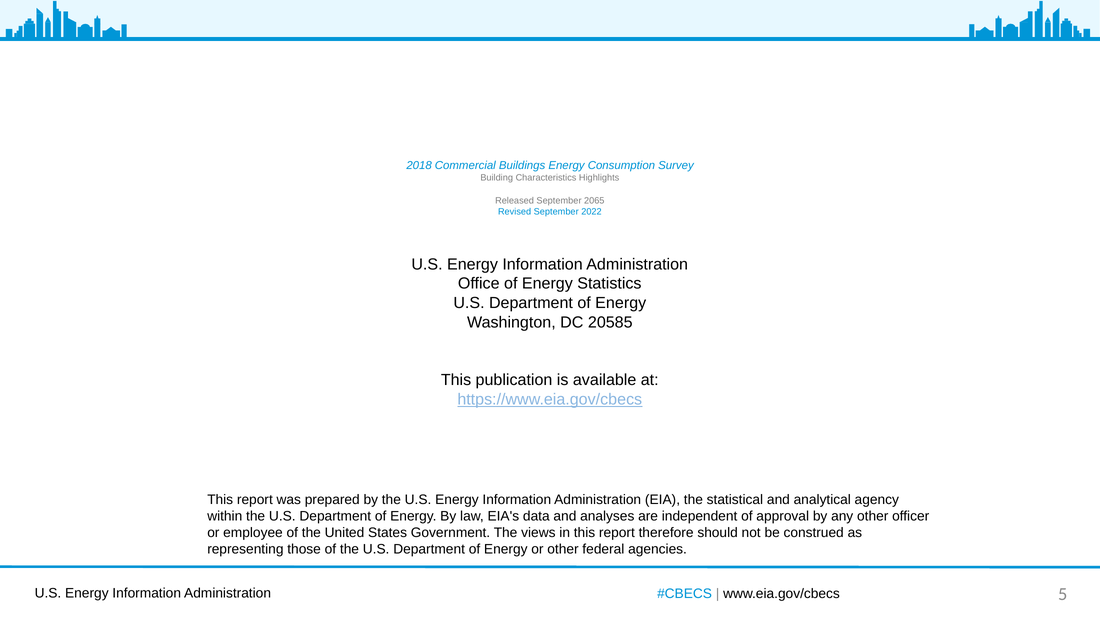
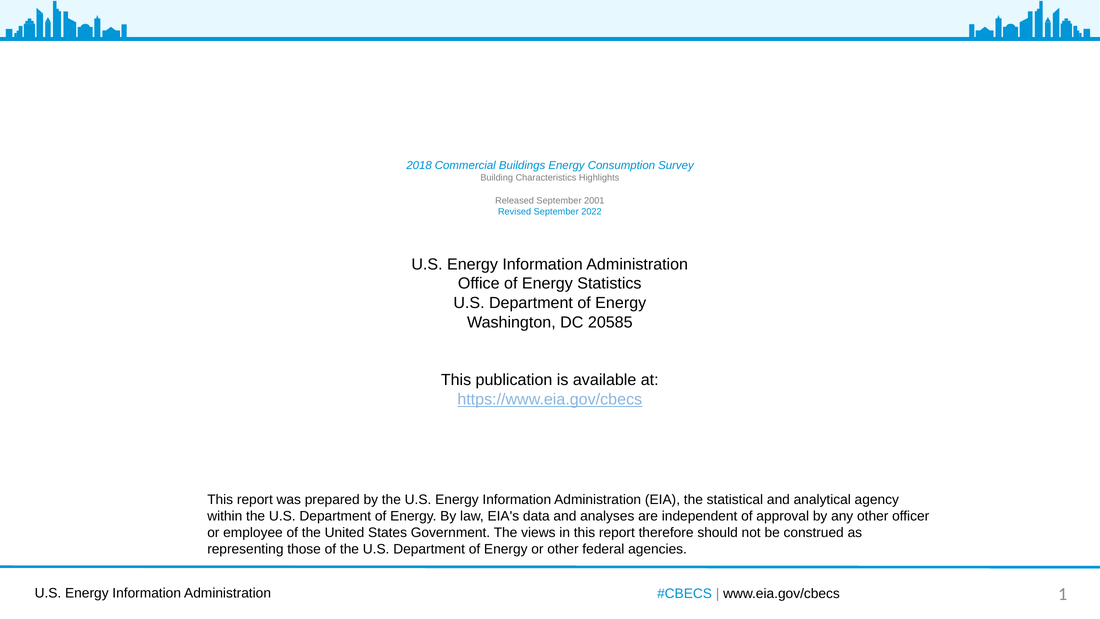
2065: 2065 -> 2001
5: 5 -> 1
